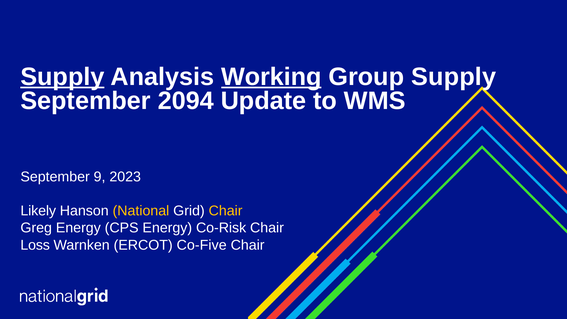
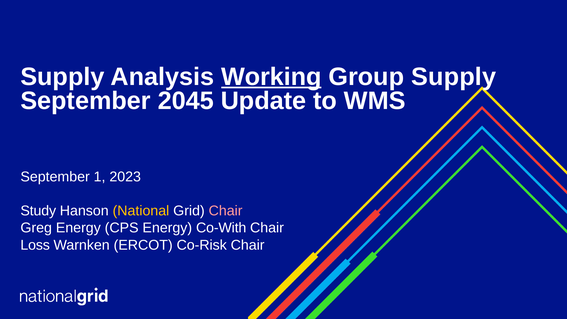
Supply at (62, 77) underline: present -> none
2094: 2094 -> 2045
9: 9 -> 1
Likely: Likely -> Study
Chair at (226, 211) colour: yellow -> pink
Co-Risk: Co-Risk -> Co-With
Co-Five: Co-Five -> Co-Risk
